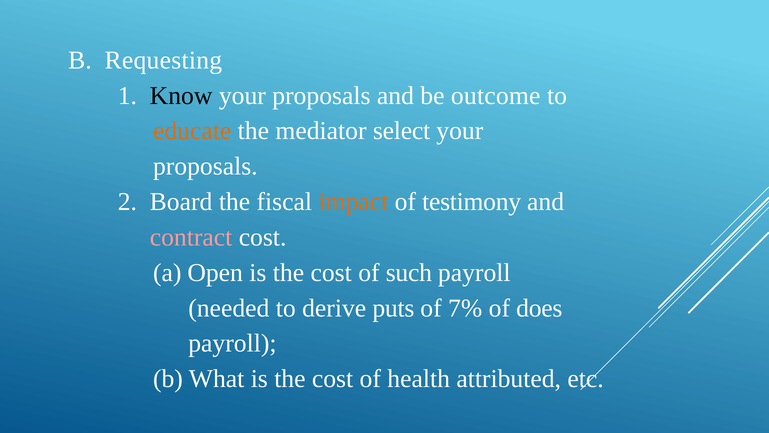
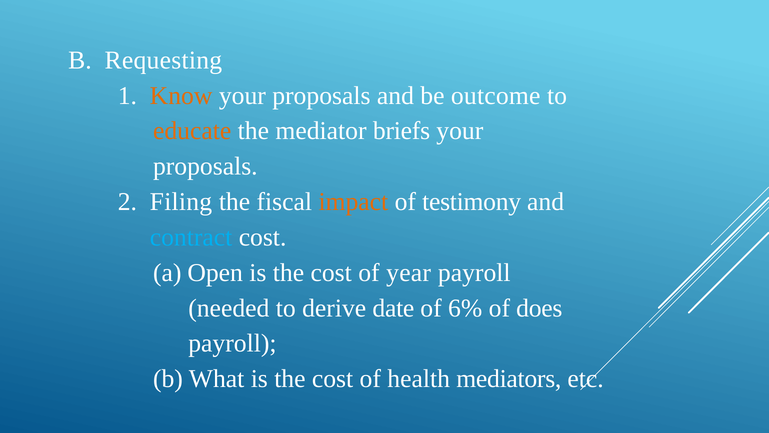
Know colour: black -> orange
select: select -> briefs
Board: Board -> Filing
contract colour: pink -> light blue
such: such -> year
puts: puts -> date
7%: 7% -> 6%
attributed: attributed -> mediators
